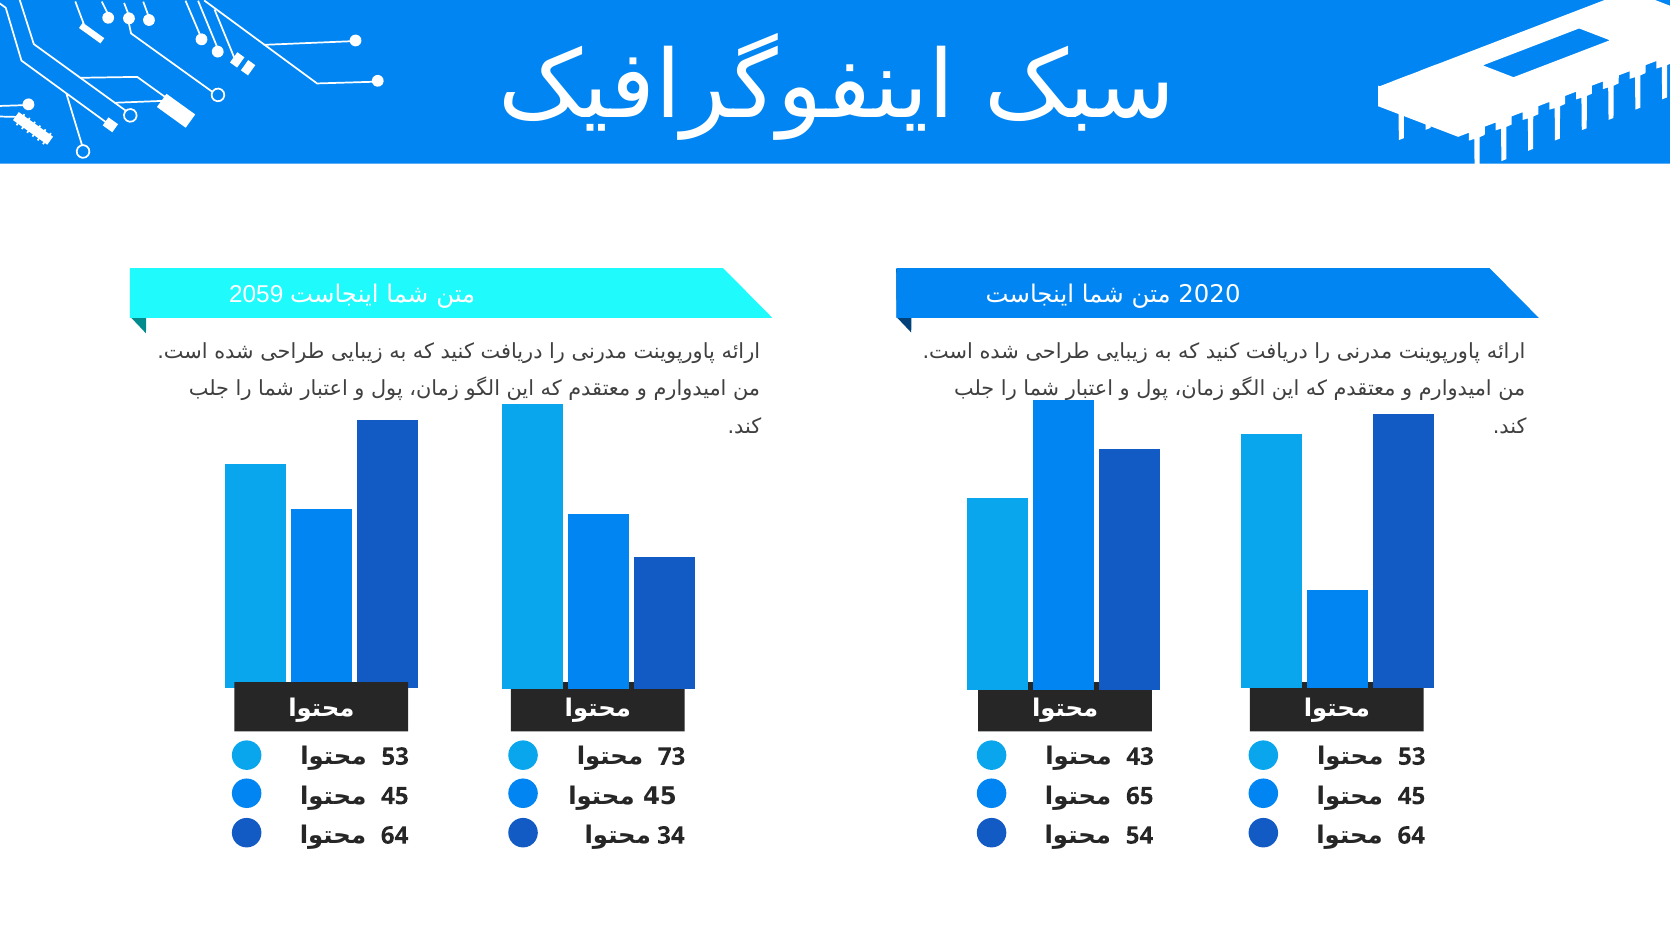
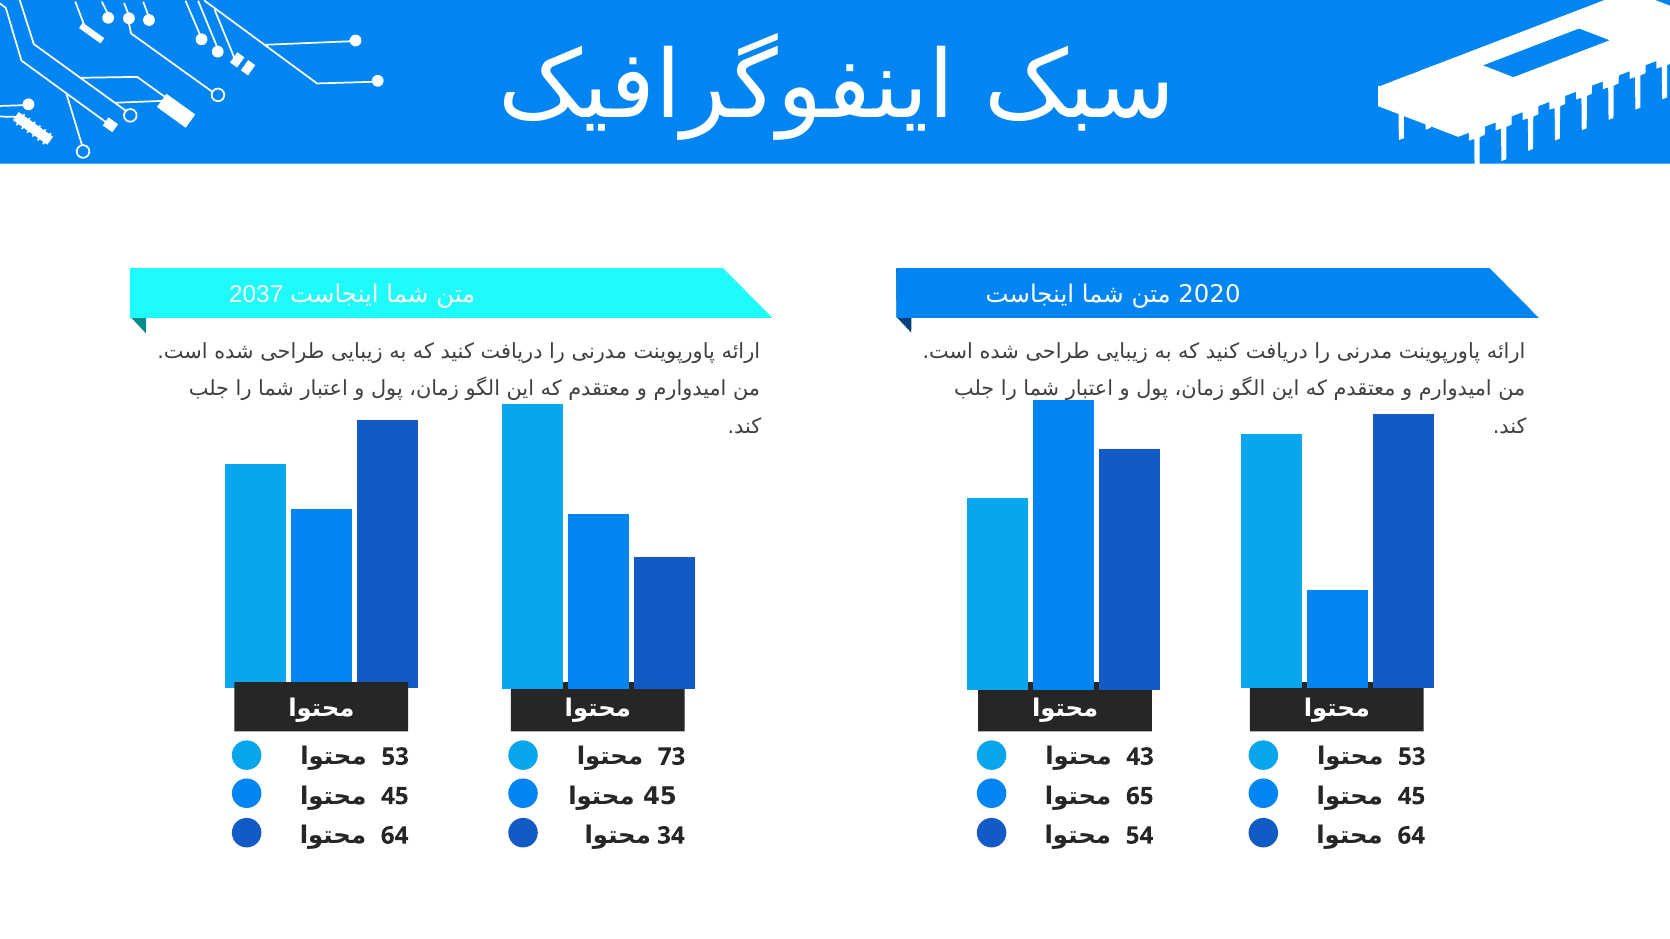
2059: 2059 -> 2037
